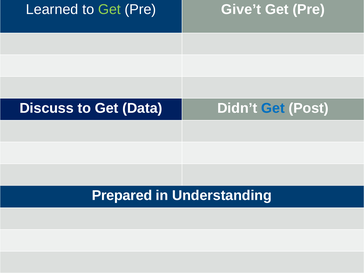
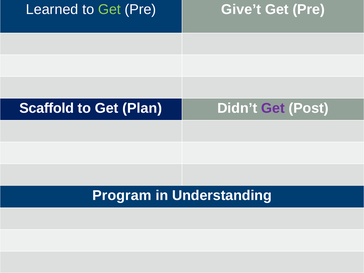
Discuss: Discuss -> Scaffold
Data: Data -> Plan
Get at (273, 108) colour: blue -> purple
Prepared: Prepared -> Program
